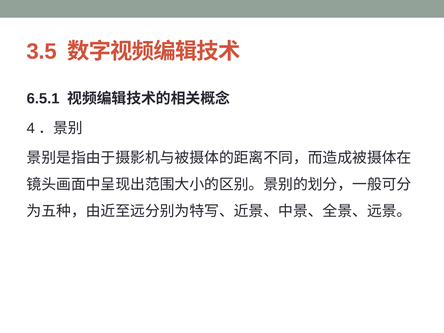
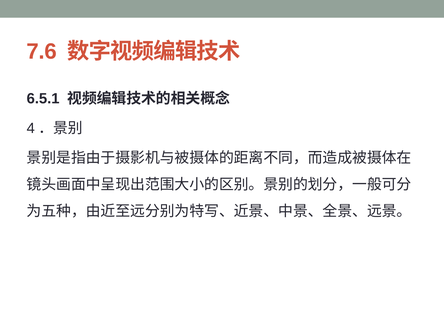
3.5: 3.5 -> 7.6
